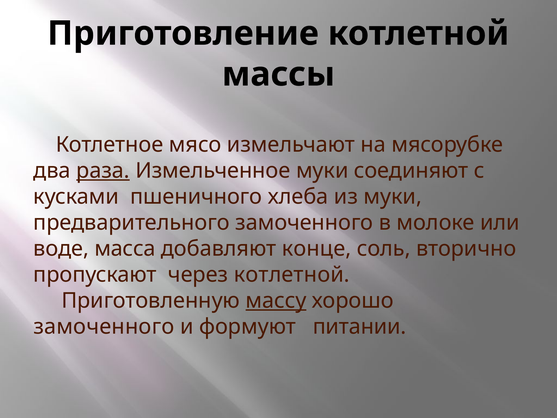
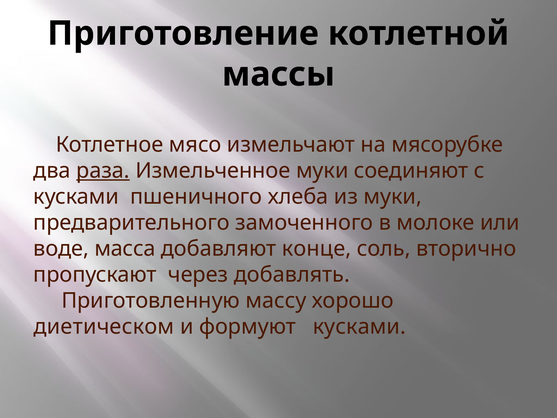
через котлетной: котлетной -> добавлять
массу underline: present -> none
замоченного at (104, 327): замоченного -> диетическом
формуют питании: питании -> кусками
